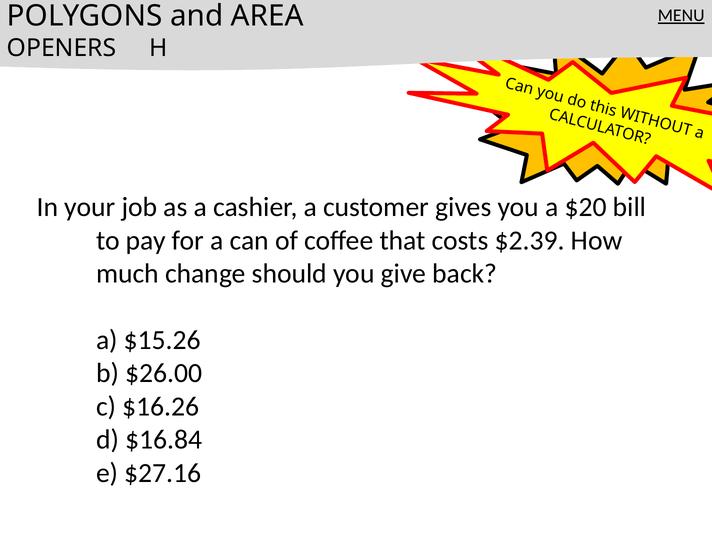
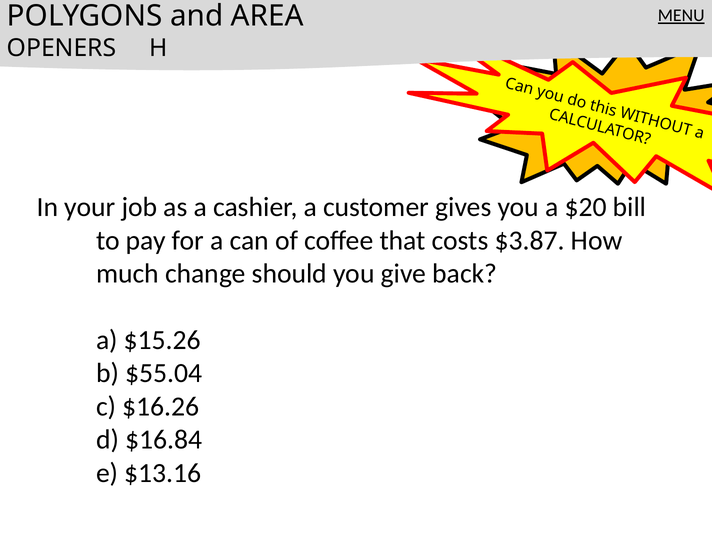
$2.39: $2.39 -> $3.87
$26.00: $26.00 -> $55.04
$27.16: $27.16 -> $13.16
